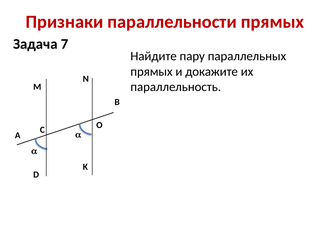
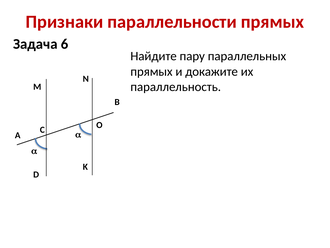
7: 7 -> 6
